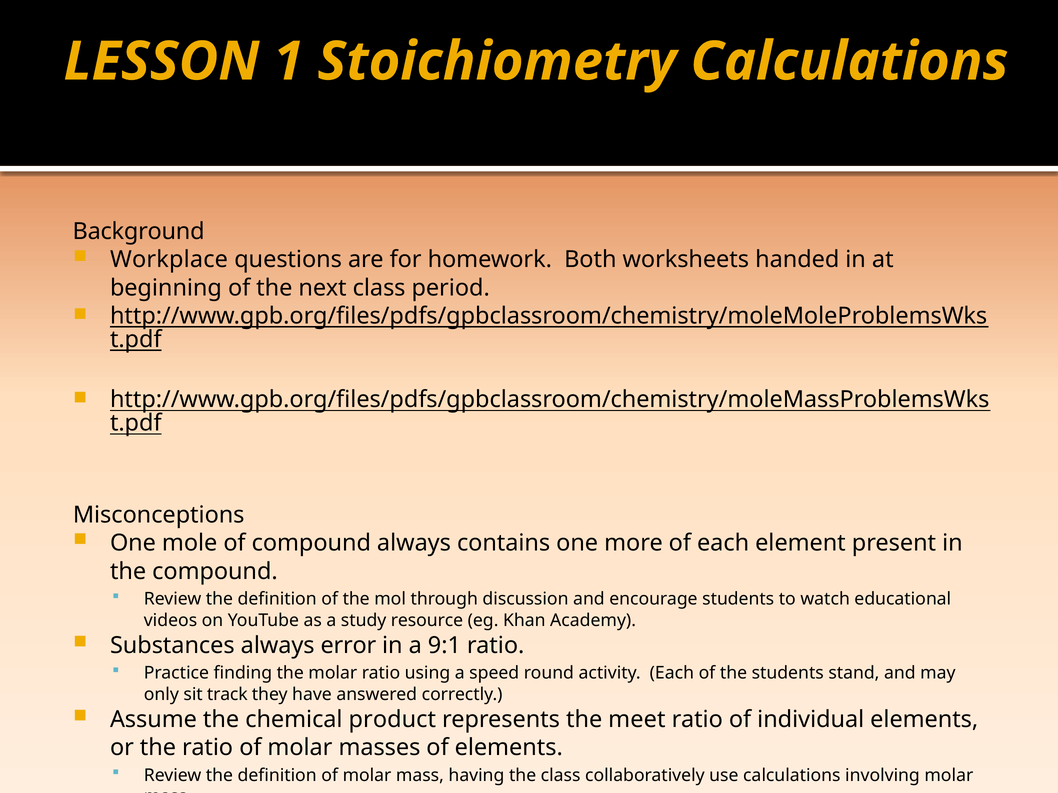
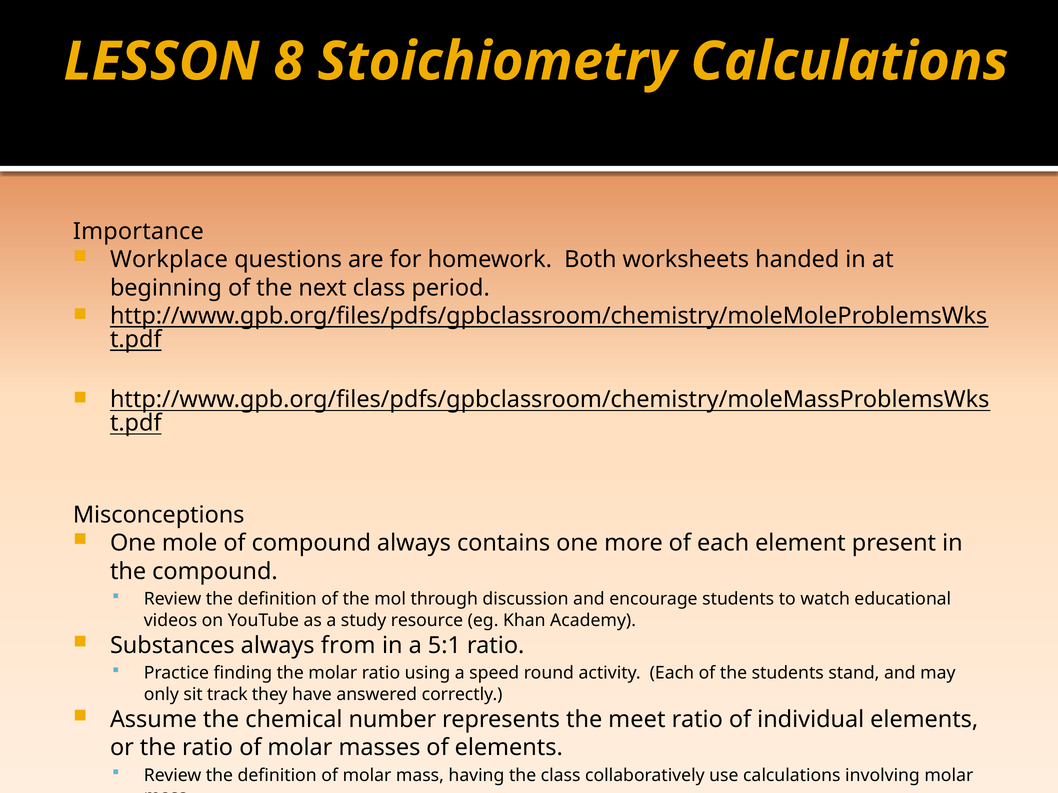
1: 1 -> 8
Background: Background -> Importance
error: error -> from
9:1: 9:1 -> 5:1
product: product -> number
